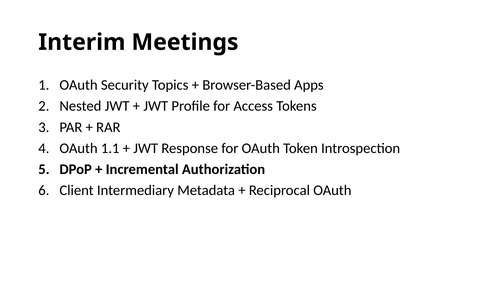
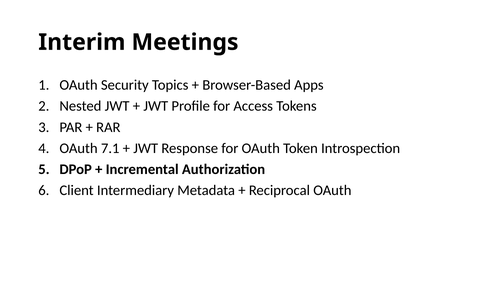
1.1: 1.1 -> 7.1
